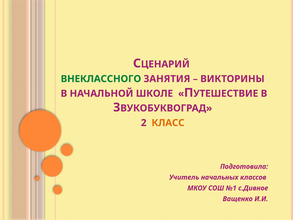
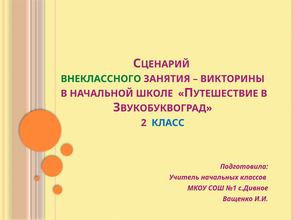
КЛАСС colour: orange -> blue
